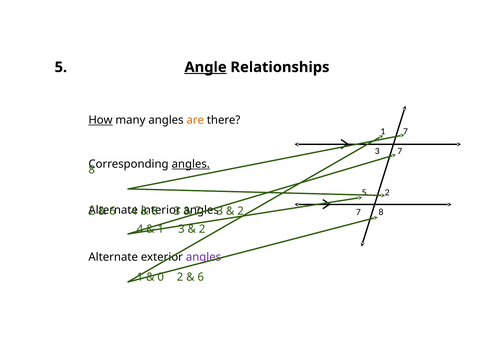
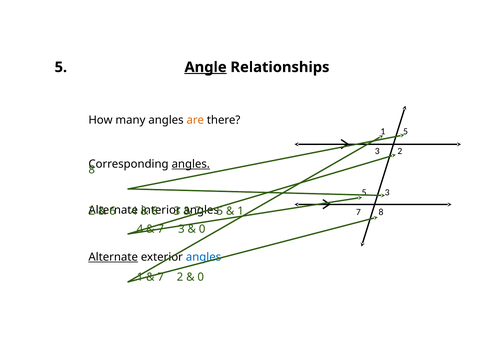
How underline: present -> none
1 7: 7 -> 5
3 7: 7 -> 2
2 at (387, 193): 2 -> 3
3 at (220, 211): 3 -> 5
2 at (241, 211): 2 -> 1
1 at (161, 229): 1 -> 7
2 at (202, 229): 2 -> 0
Alternate at (113, 258) underline: none -> present
angles at (204, 258) colour: purple -> blue
0 at (161, 277): 0 -> 7
6 at (201, 277): 6 -> 0
